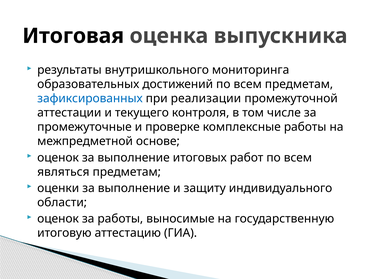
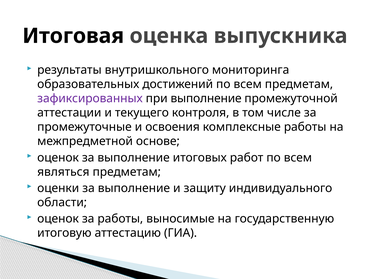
зафиксированных colour: blue -> purple
при реализации: реализации -> выполнение
проверке: проверке -> освоения
